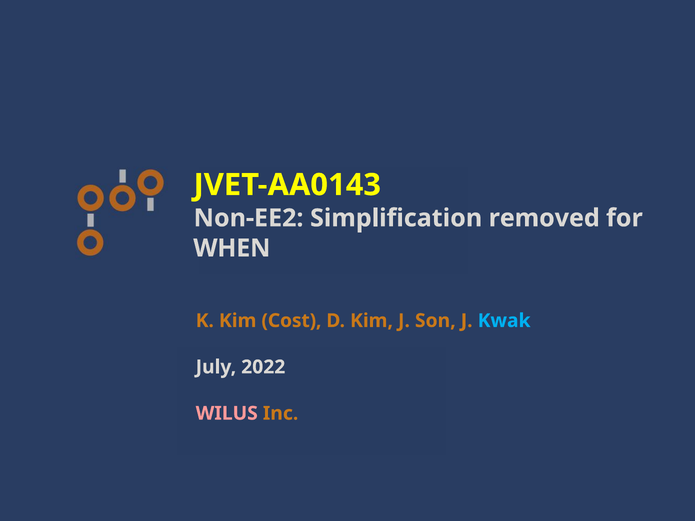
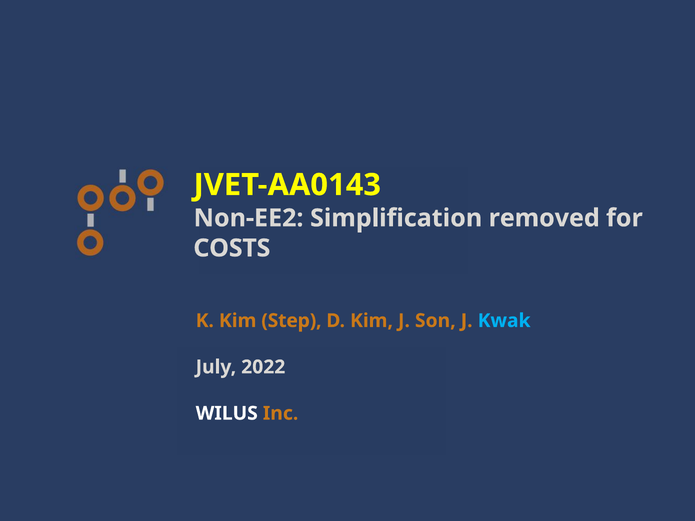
WHEN: WHEN -> COSTS
Cost: Cost -> Step
WILUS colour: pink -> white
